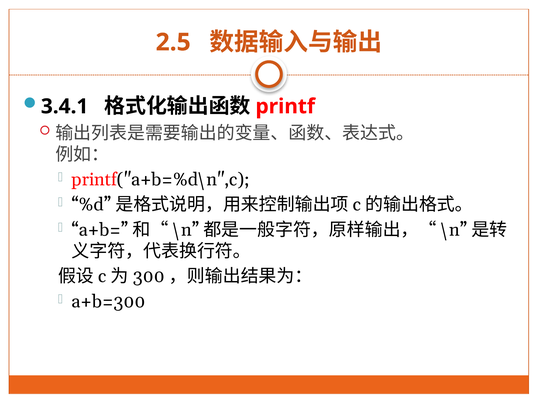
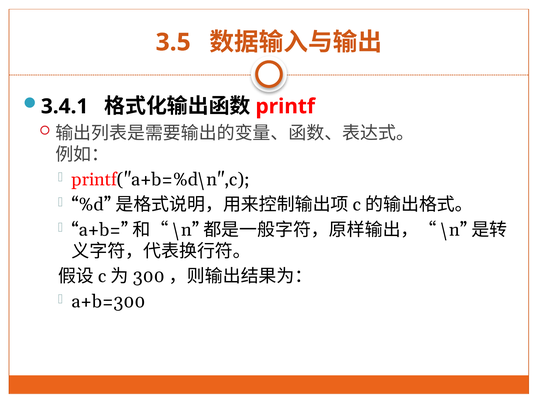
2.5: 2.5 -> 3.5
